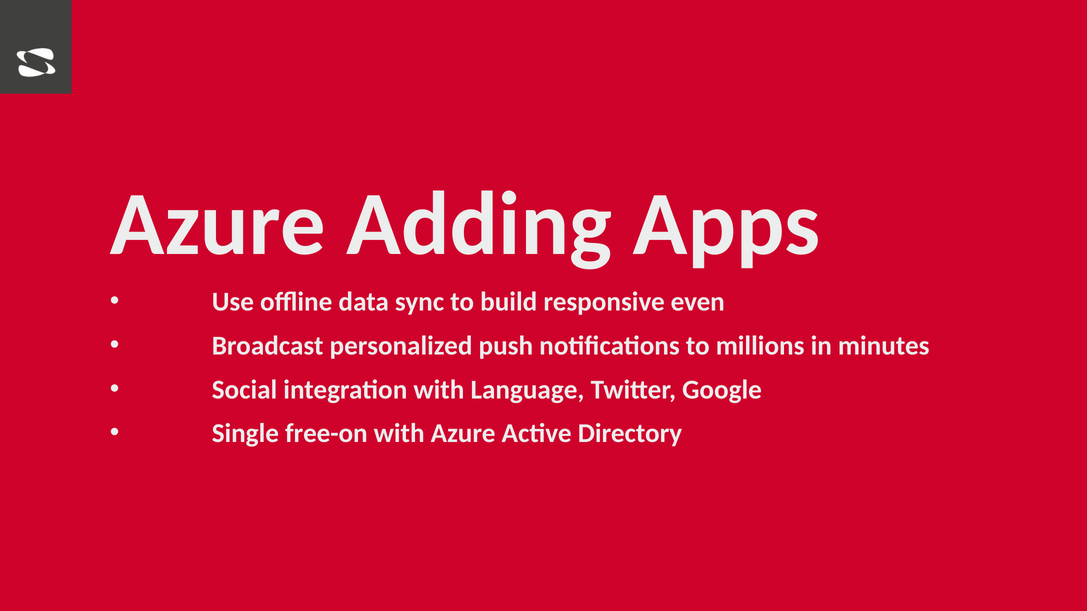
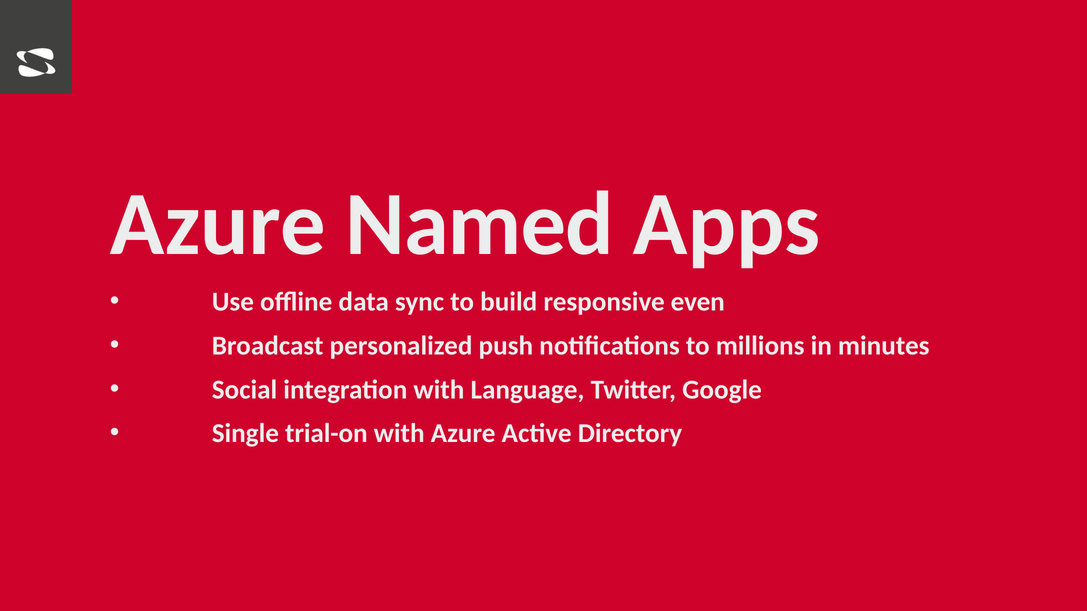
Adding: Adding -> Named
free-on: free-on -> trial-on
